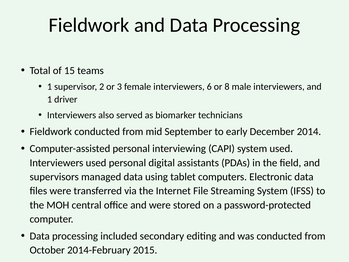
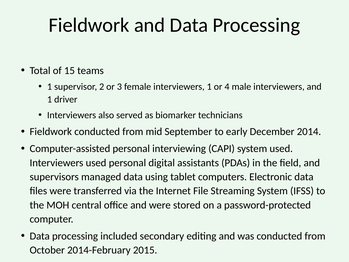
interviewers 6: 6 -> 1
8: 8 -> 4
